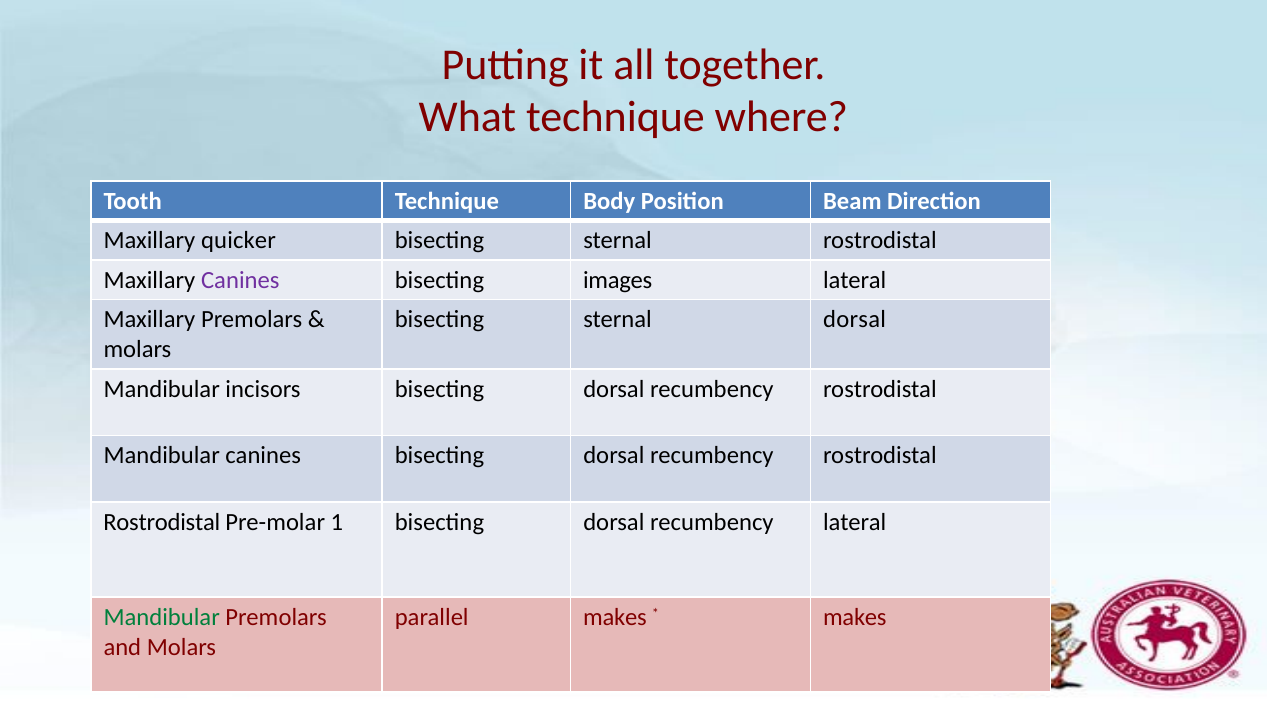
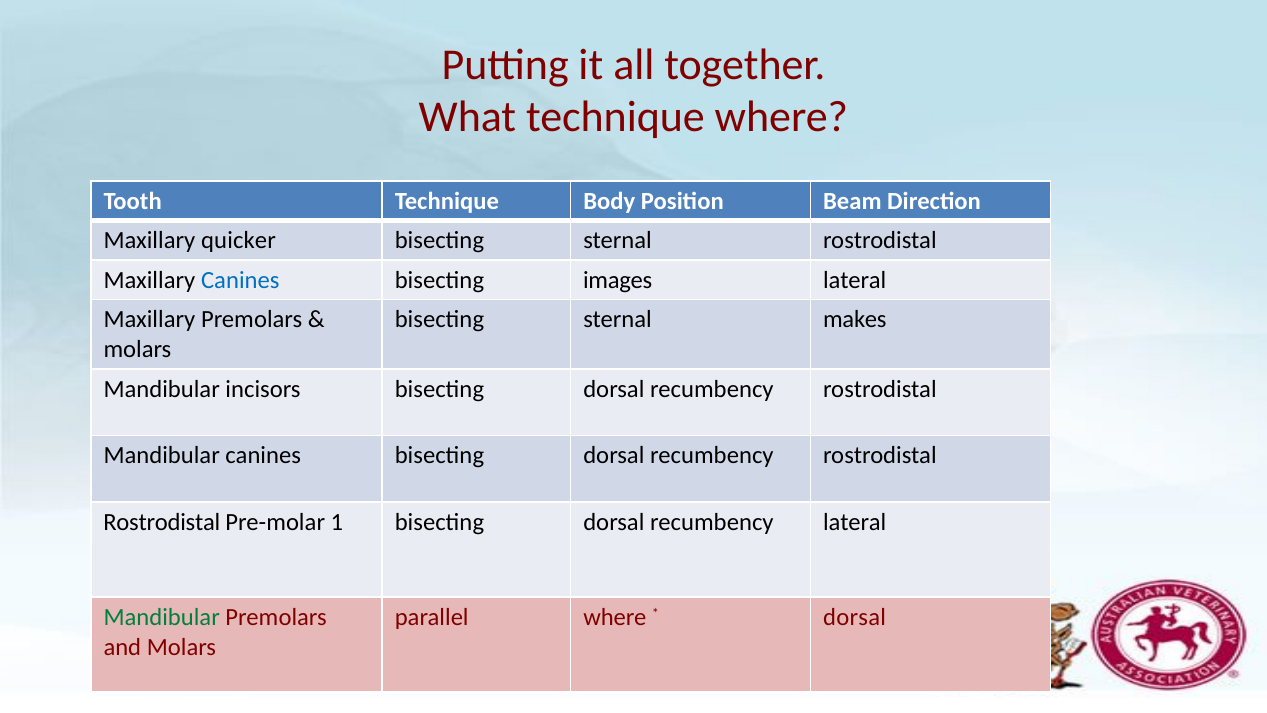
Canines at (240, 280) colour: purple -> blue
sternal dorsal: dorsal -> makes
parallel makes: makes -> where
makes at (855, 617): makes -> dorsal
